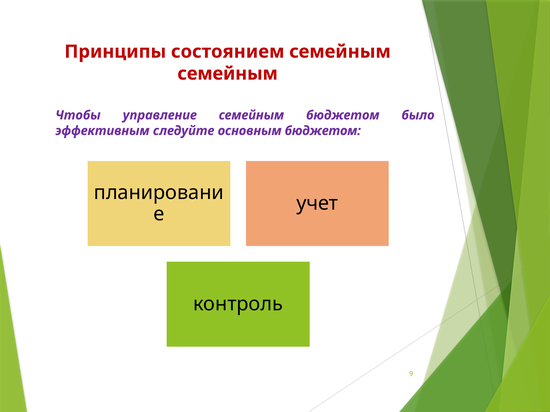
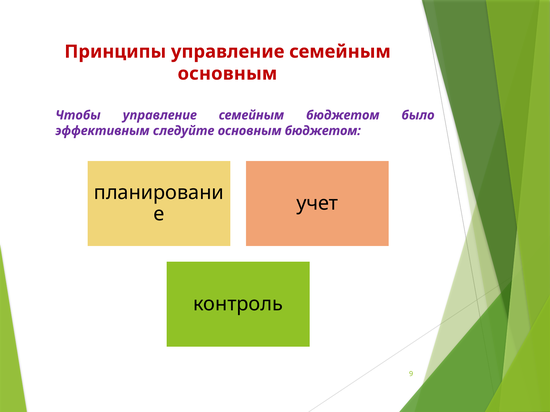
Принципы состоянием: состоянием -> управление
семейным at (228, 74): семейным -> основным
